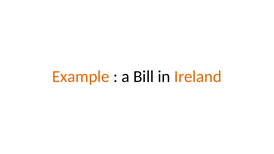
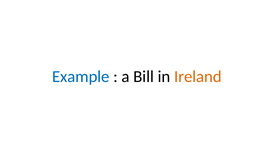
Example colour: orange -> blue
